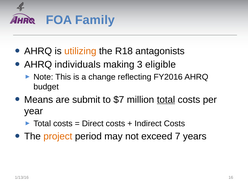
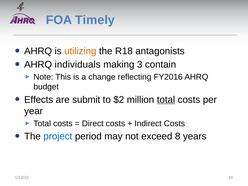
Family: Family -> Timely
eligible: eligible -> contain
Means: Means -> Effects
$7: $7 -> $2
project colour: orange -> blue
7: 7 -> 8
